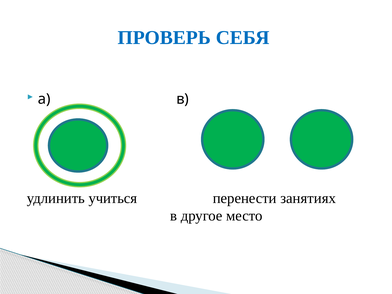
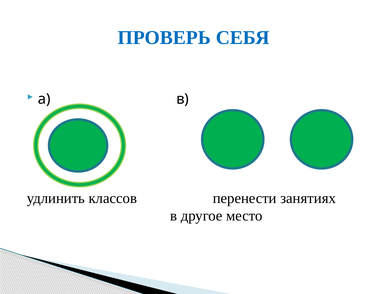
учиться: учиться -> классов
